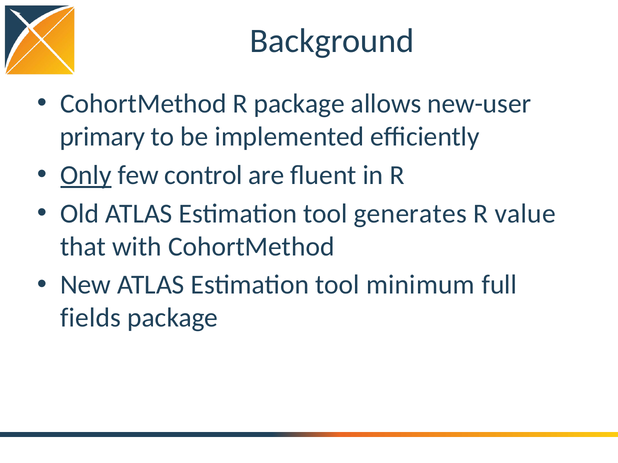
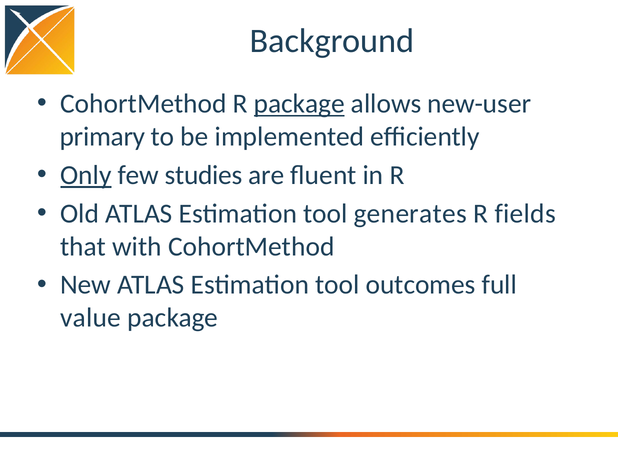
package at (299, 104) underline: none -> present
control: control -> studies
value: value -> fields
minimum: minimum -> outcomes
fields: fields -> value
